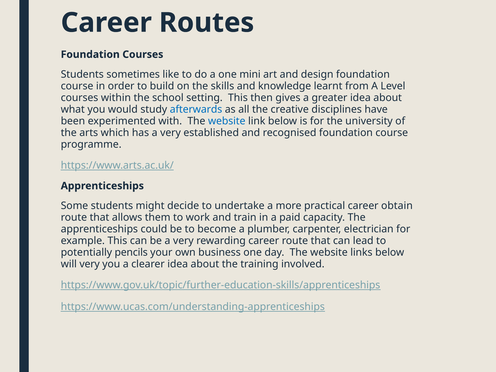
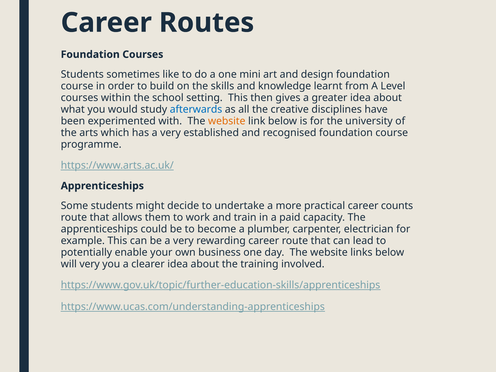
website at (227, 121) colour: blue -> orange
obtain: obtain -> counts
pencils: pencils -> enable
